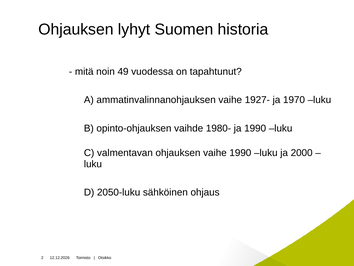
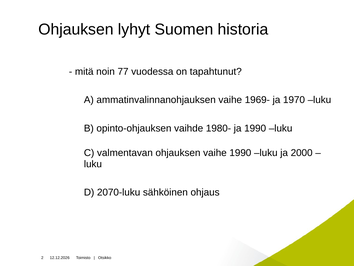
49: 49 -> 77
1927-: 1927- -> 1969-
2050-luku: 2050-luku -> 2070-luku
